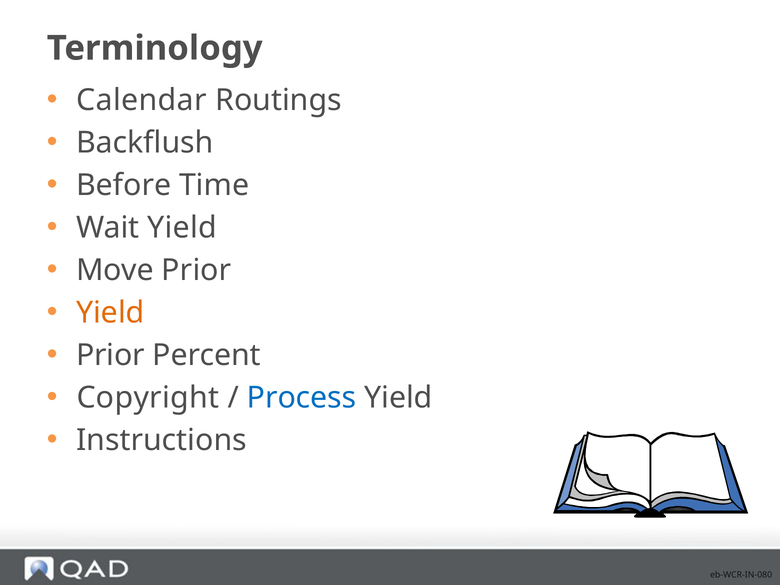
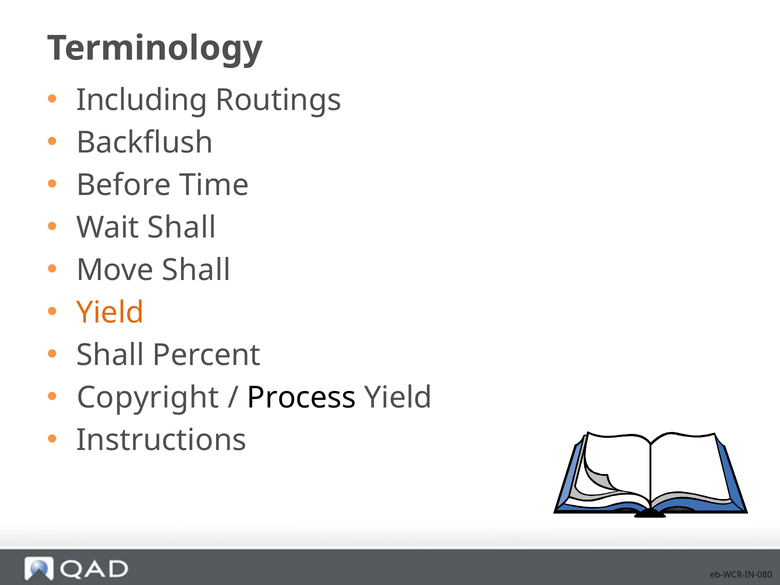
Calendar: Calendar -> Including
Wait Yield: Yield -> Shall
Move Prior: Prior -> Shall
Prior at (110, 355): Prior -> Shall
Process colour: blue -> black
